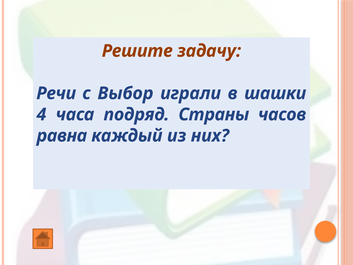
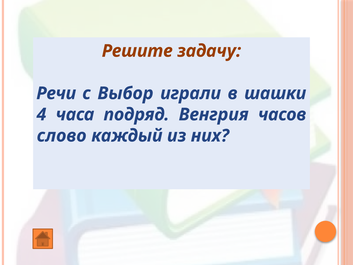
Страны: Страны -> Венгрия
равна: равна -> слово
